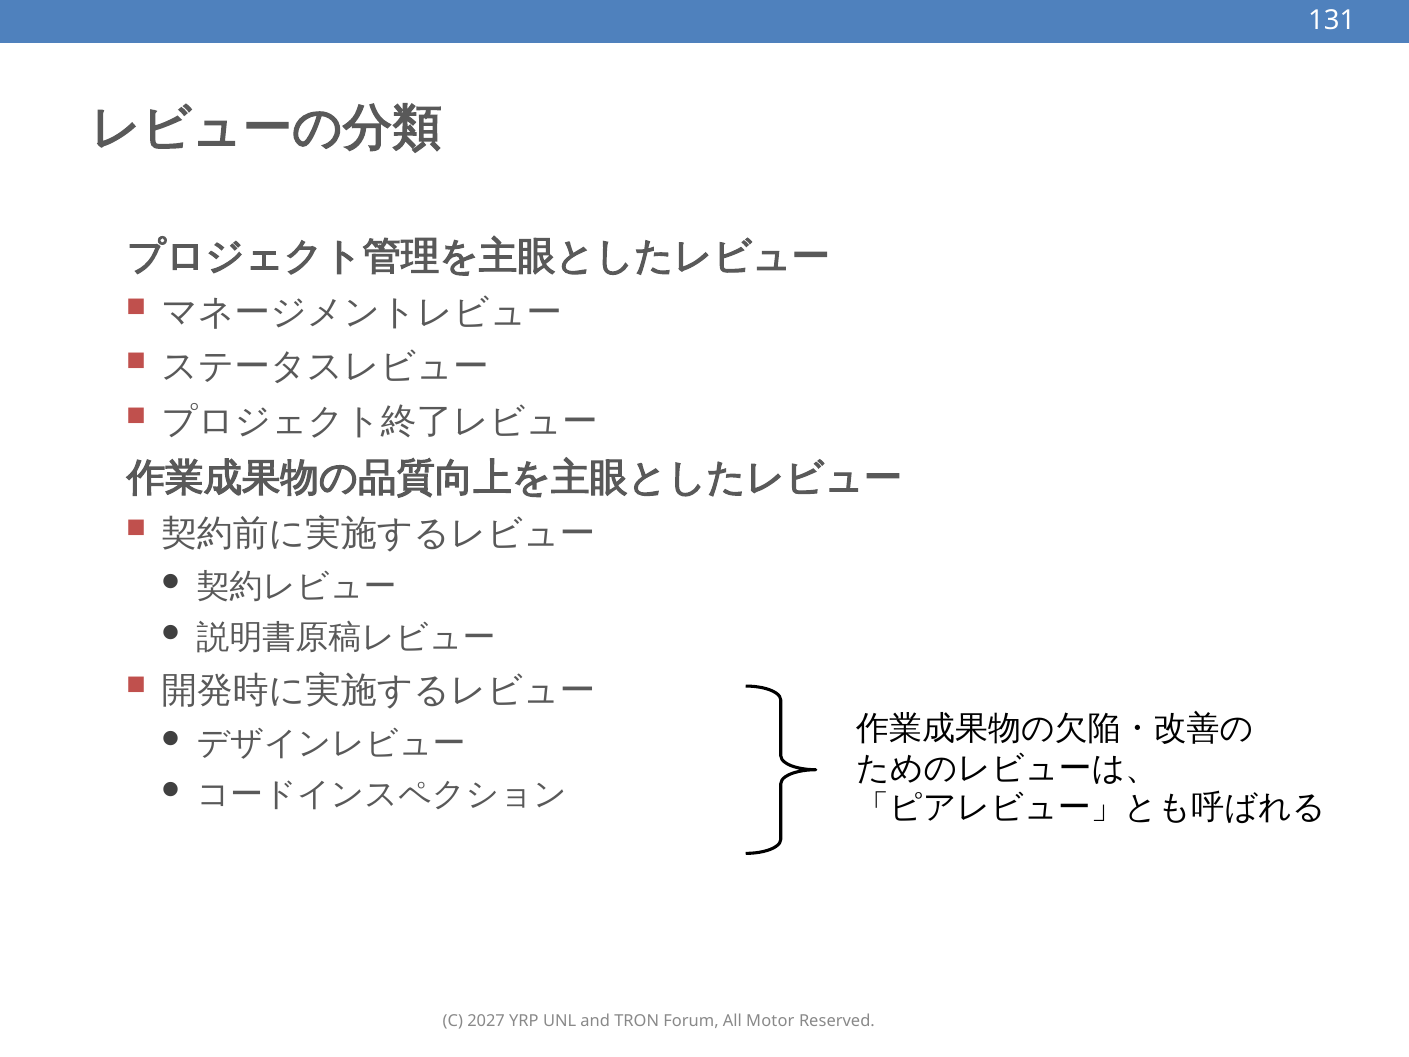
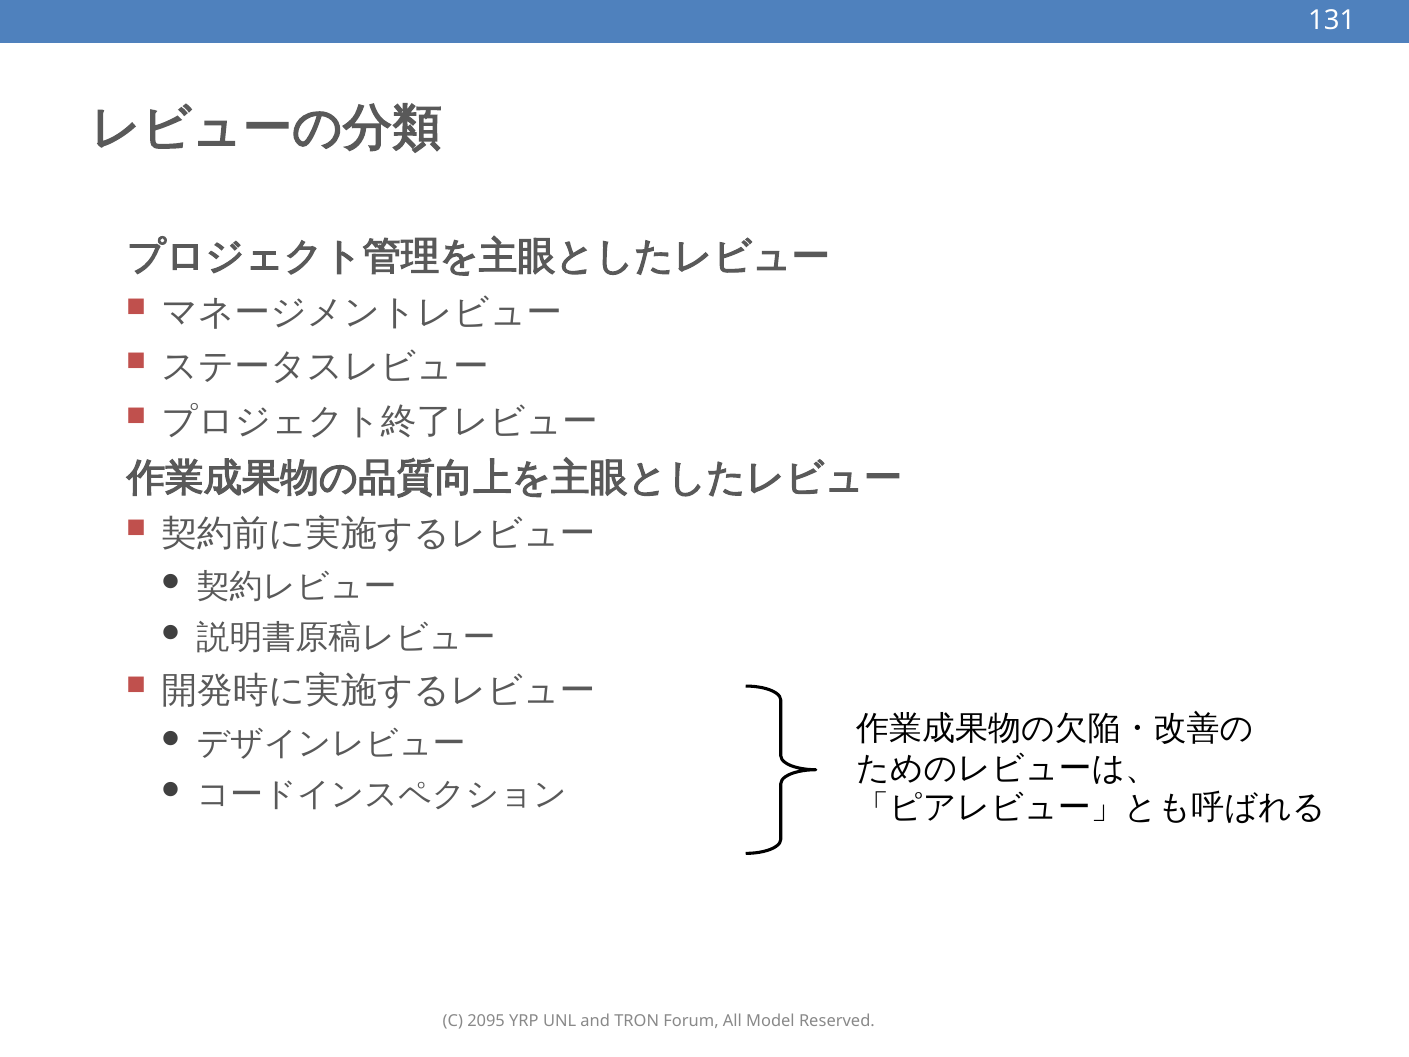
2027: 2027 -> 2095
Motor: Motor -> Model
